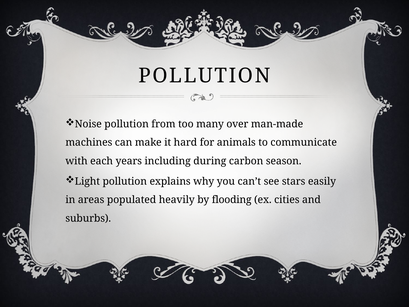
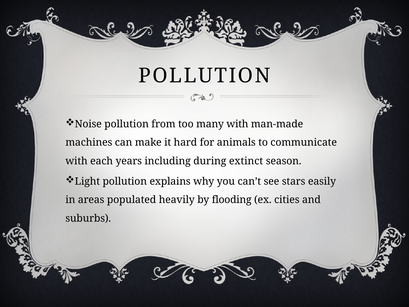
many over: over -> with
carbon: carbon -> extinct
